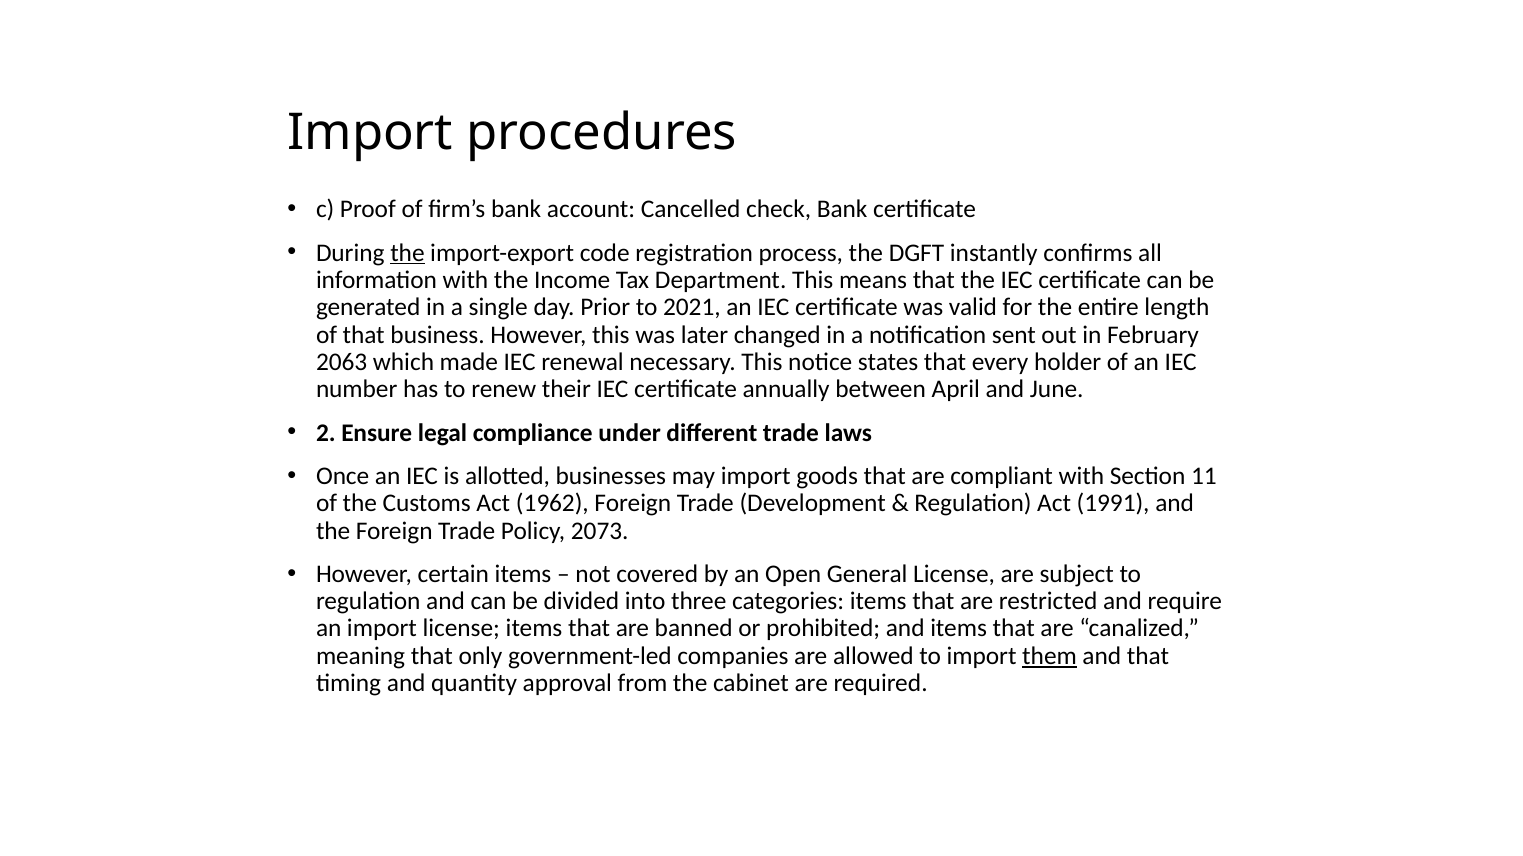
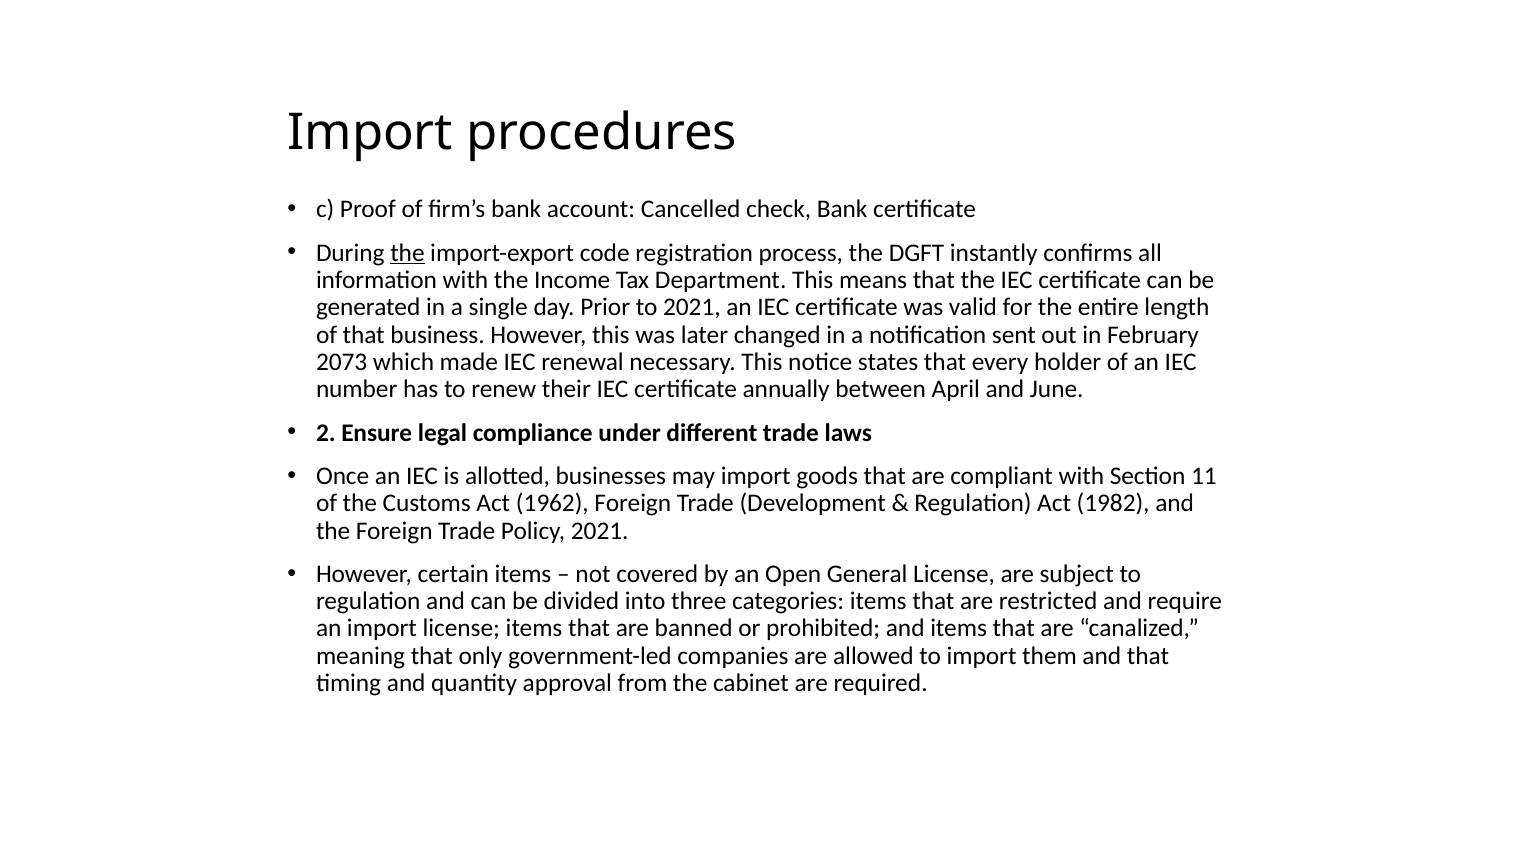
2063: 2063 -> 2073
1991: 1991 -> 1982
Policy 2073: 2073 -> 2021
them underline: present -> none
